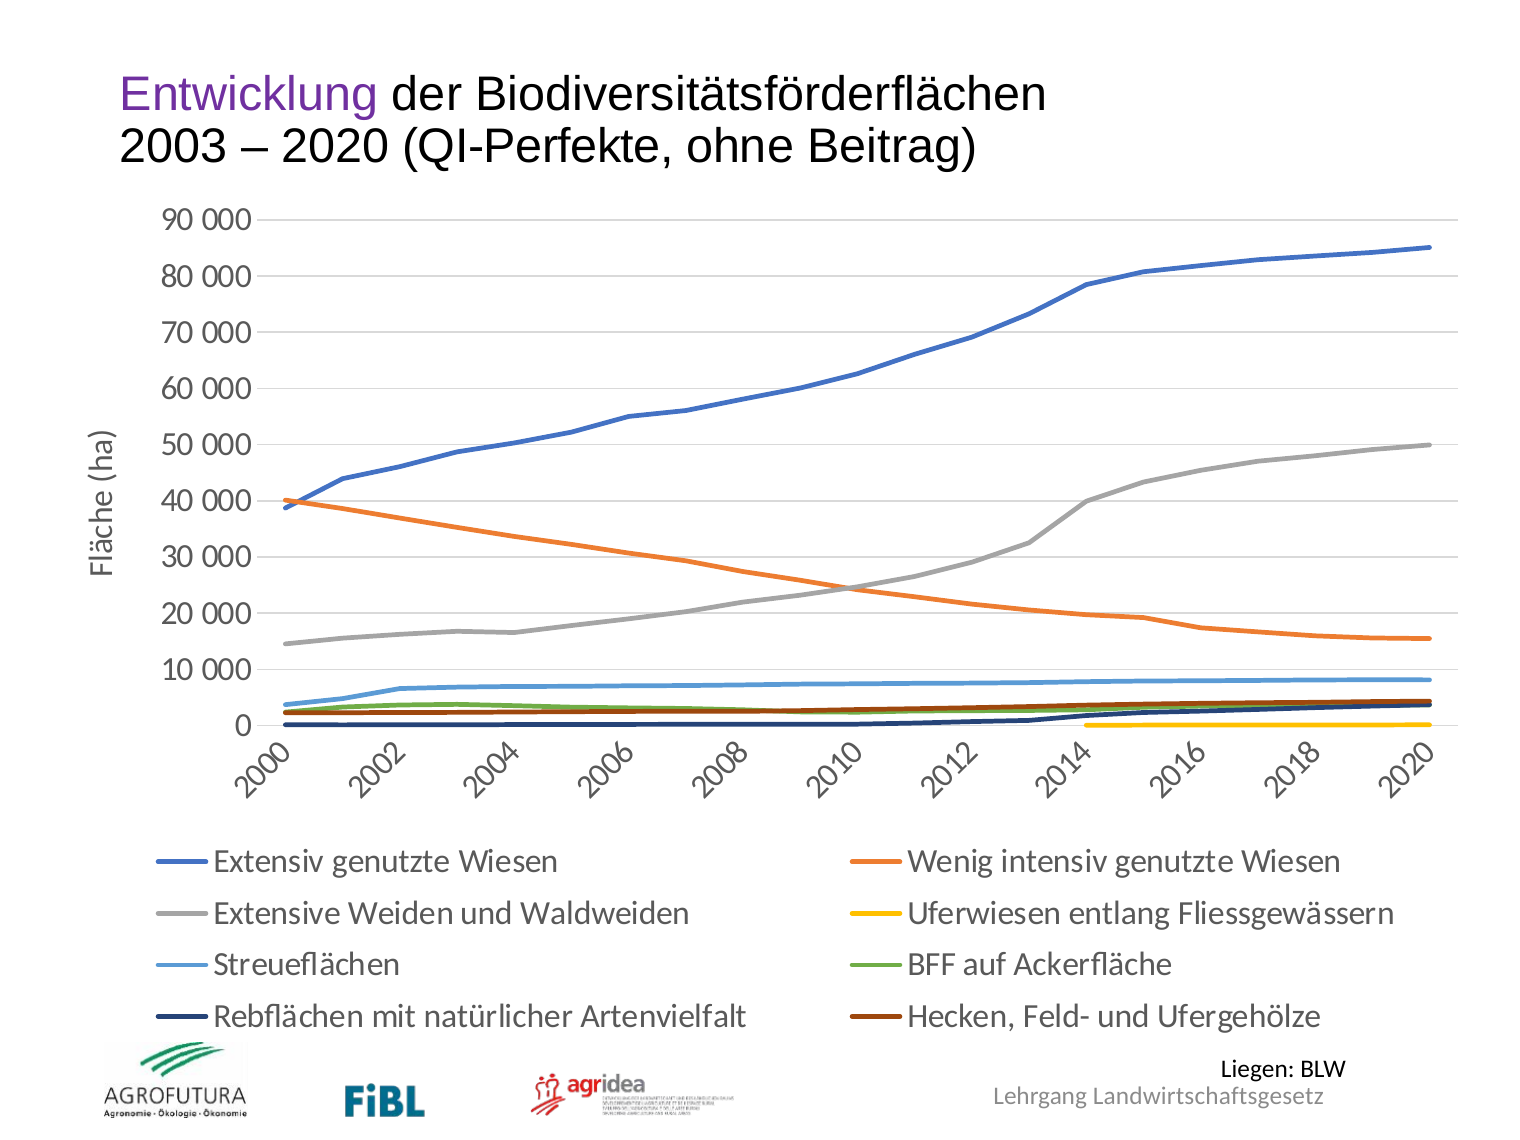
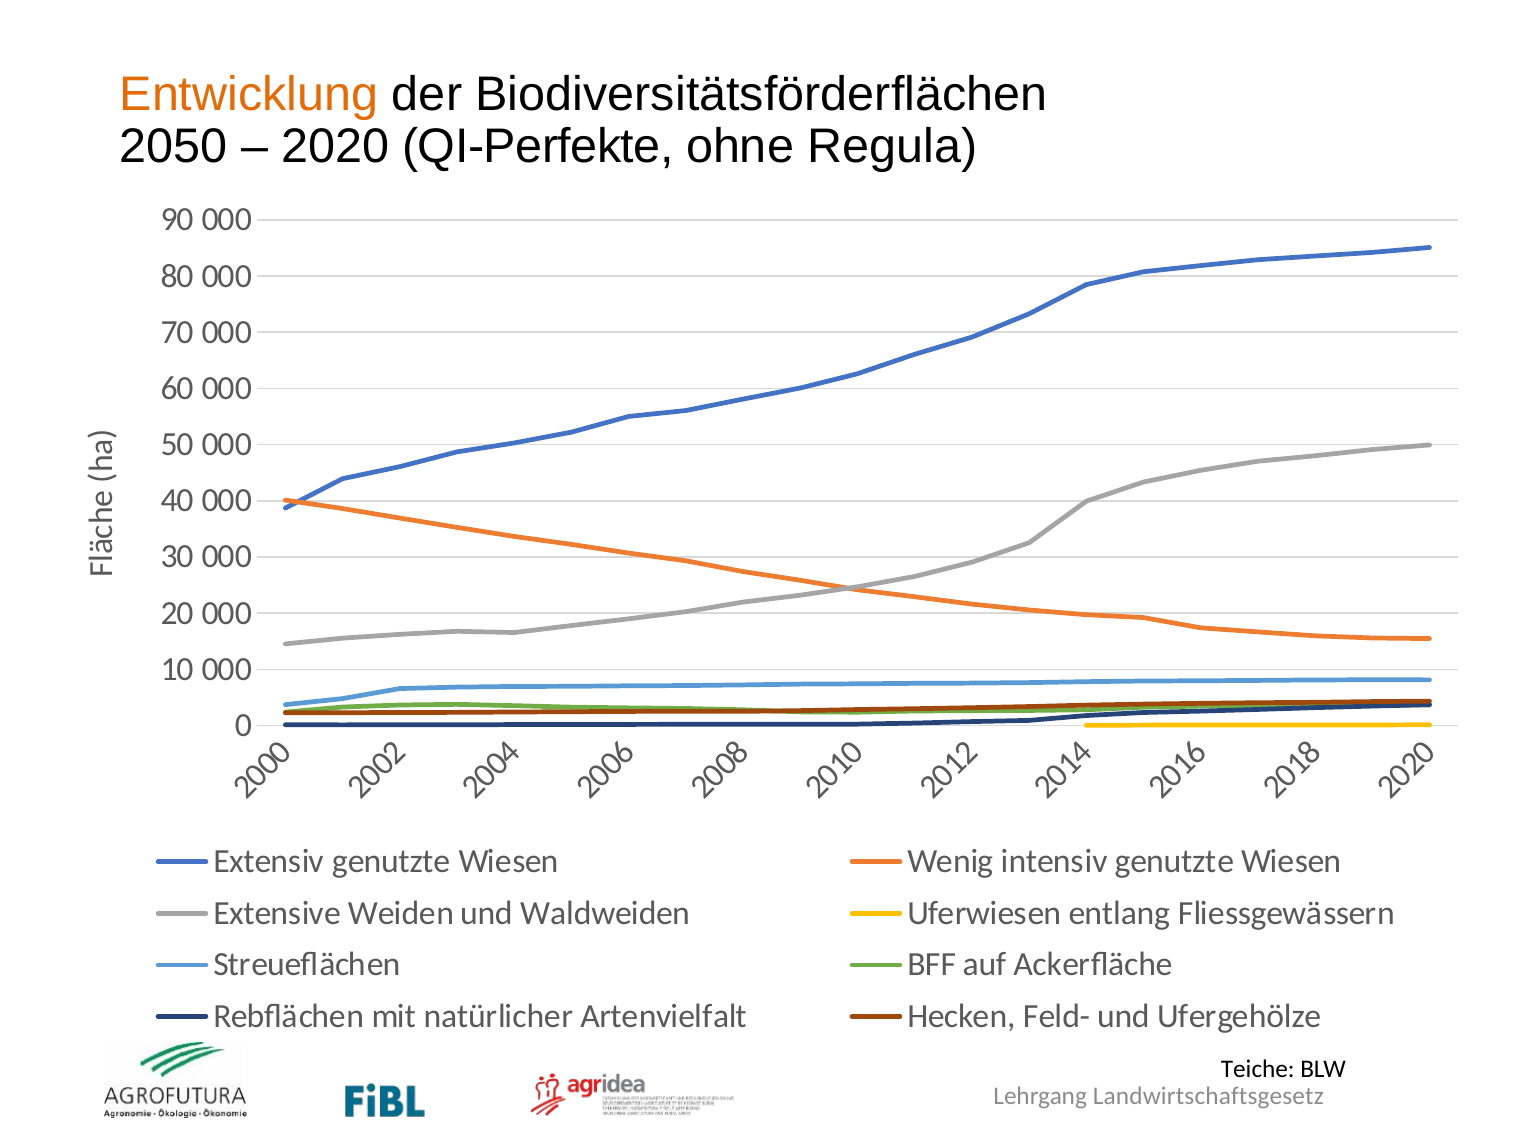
Entwicklung colour: purple -> orange
2003: 2003 -> 2050
Beitrag: Beitrag -> Regula
Liegen: Liegen -> Teiche
